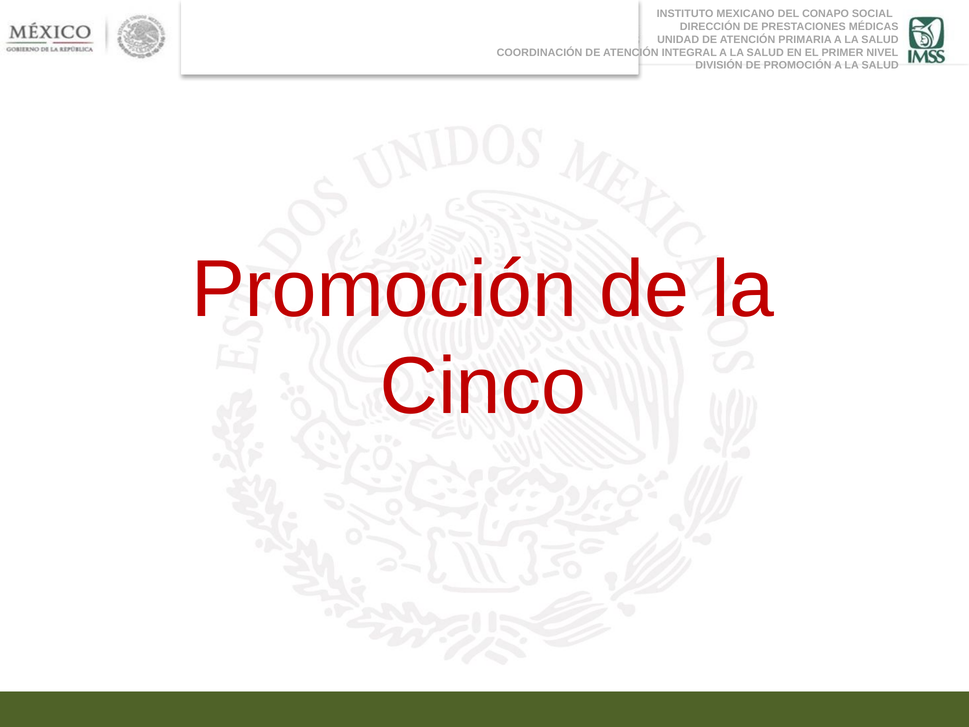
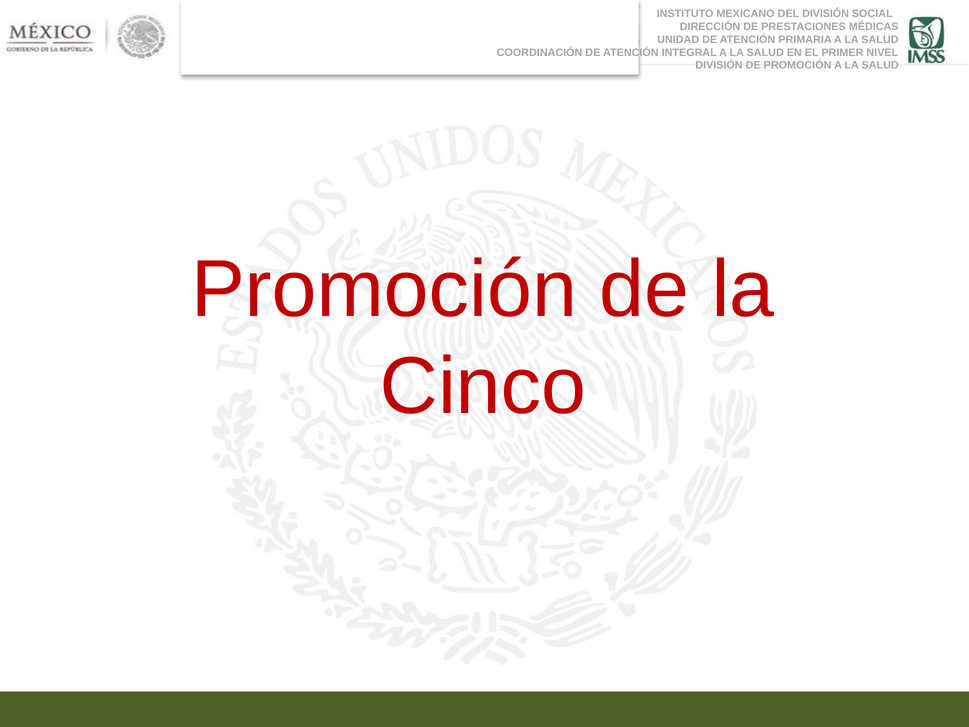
DEL CONAPO: CONAPO -> DIVISIÓN
